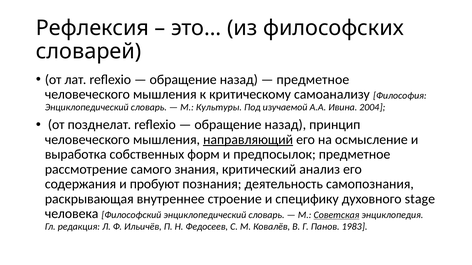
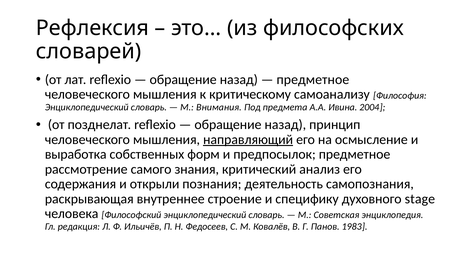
Культуры: Культуры -> Внимания
изучаемой: изучаемой -> предмета
пробуют: пробуют -> открыли
Советская underline: present -> none
